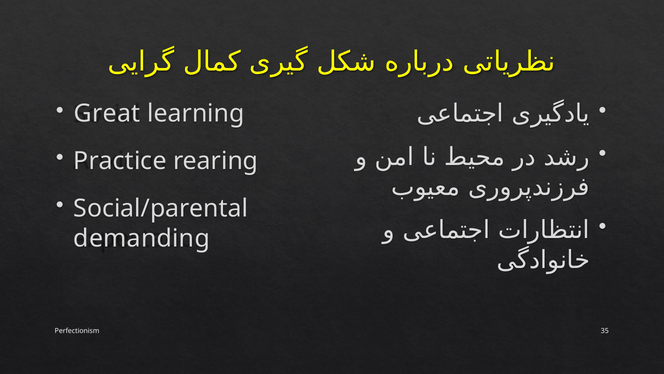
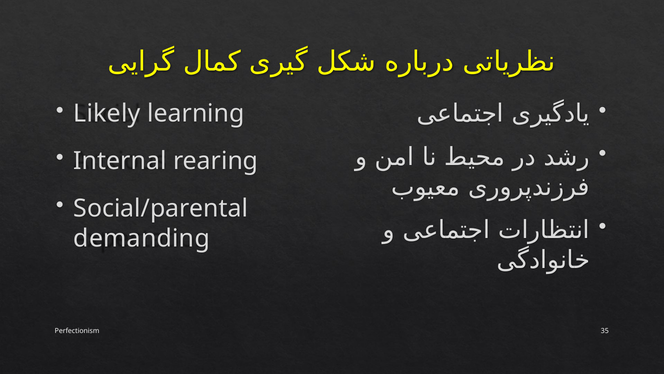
Great: Great -> Likely
Practice: Practice -> Internal
